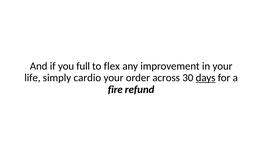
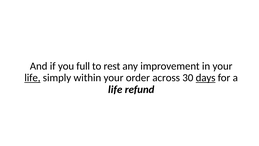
flex: flex -> rest
life at (32, 78) underline: none -> present
cardio: cardio -> within
fire at (115, 89): fire -> life
